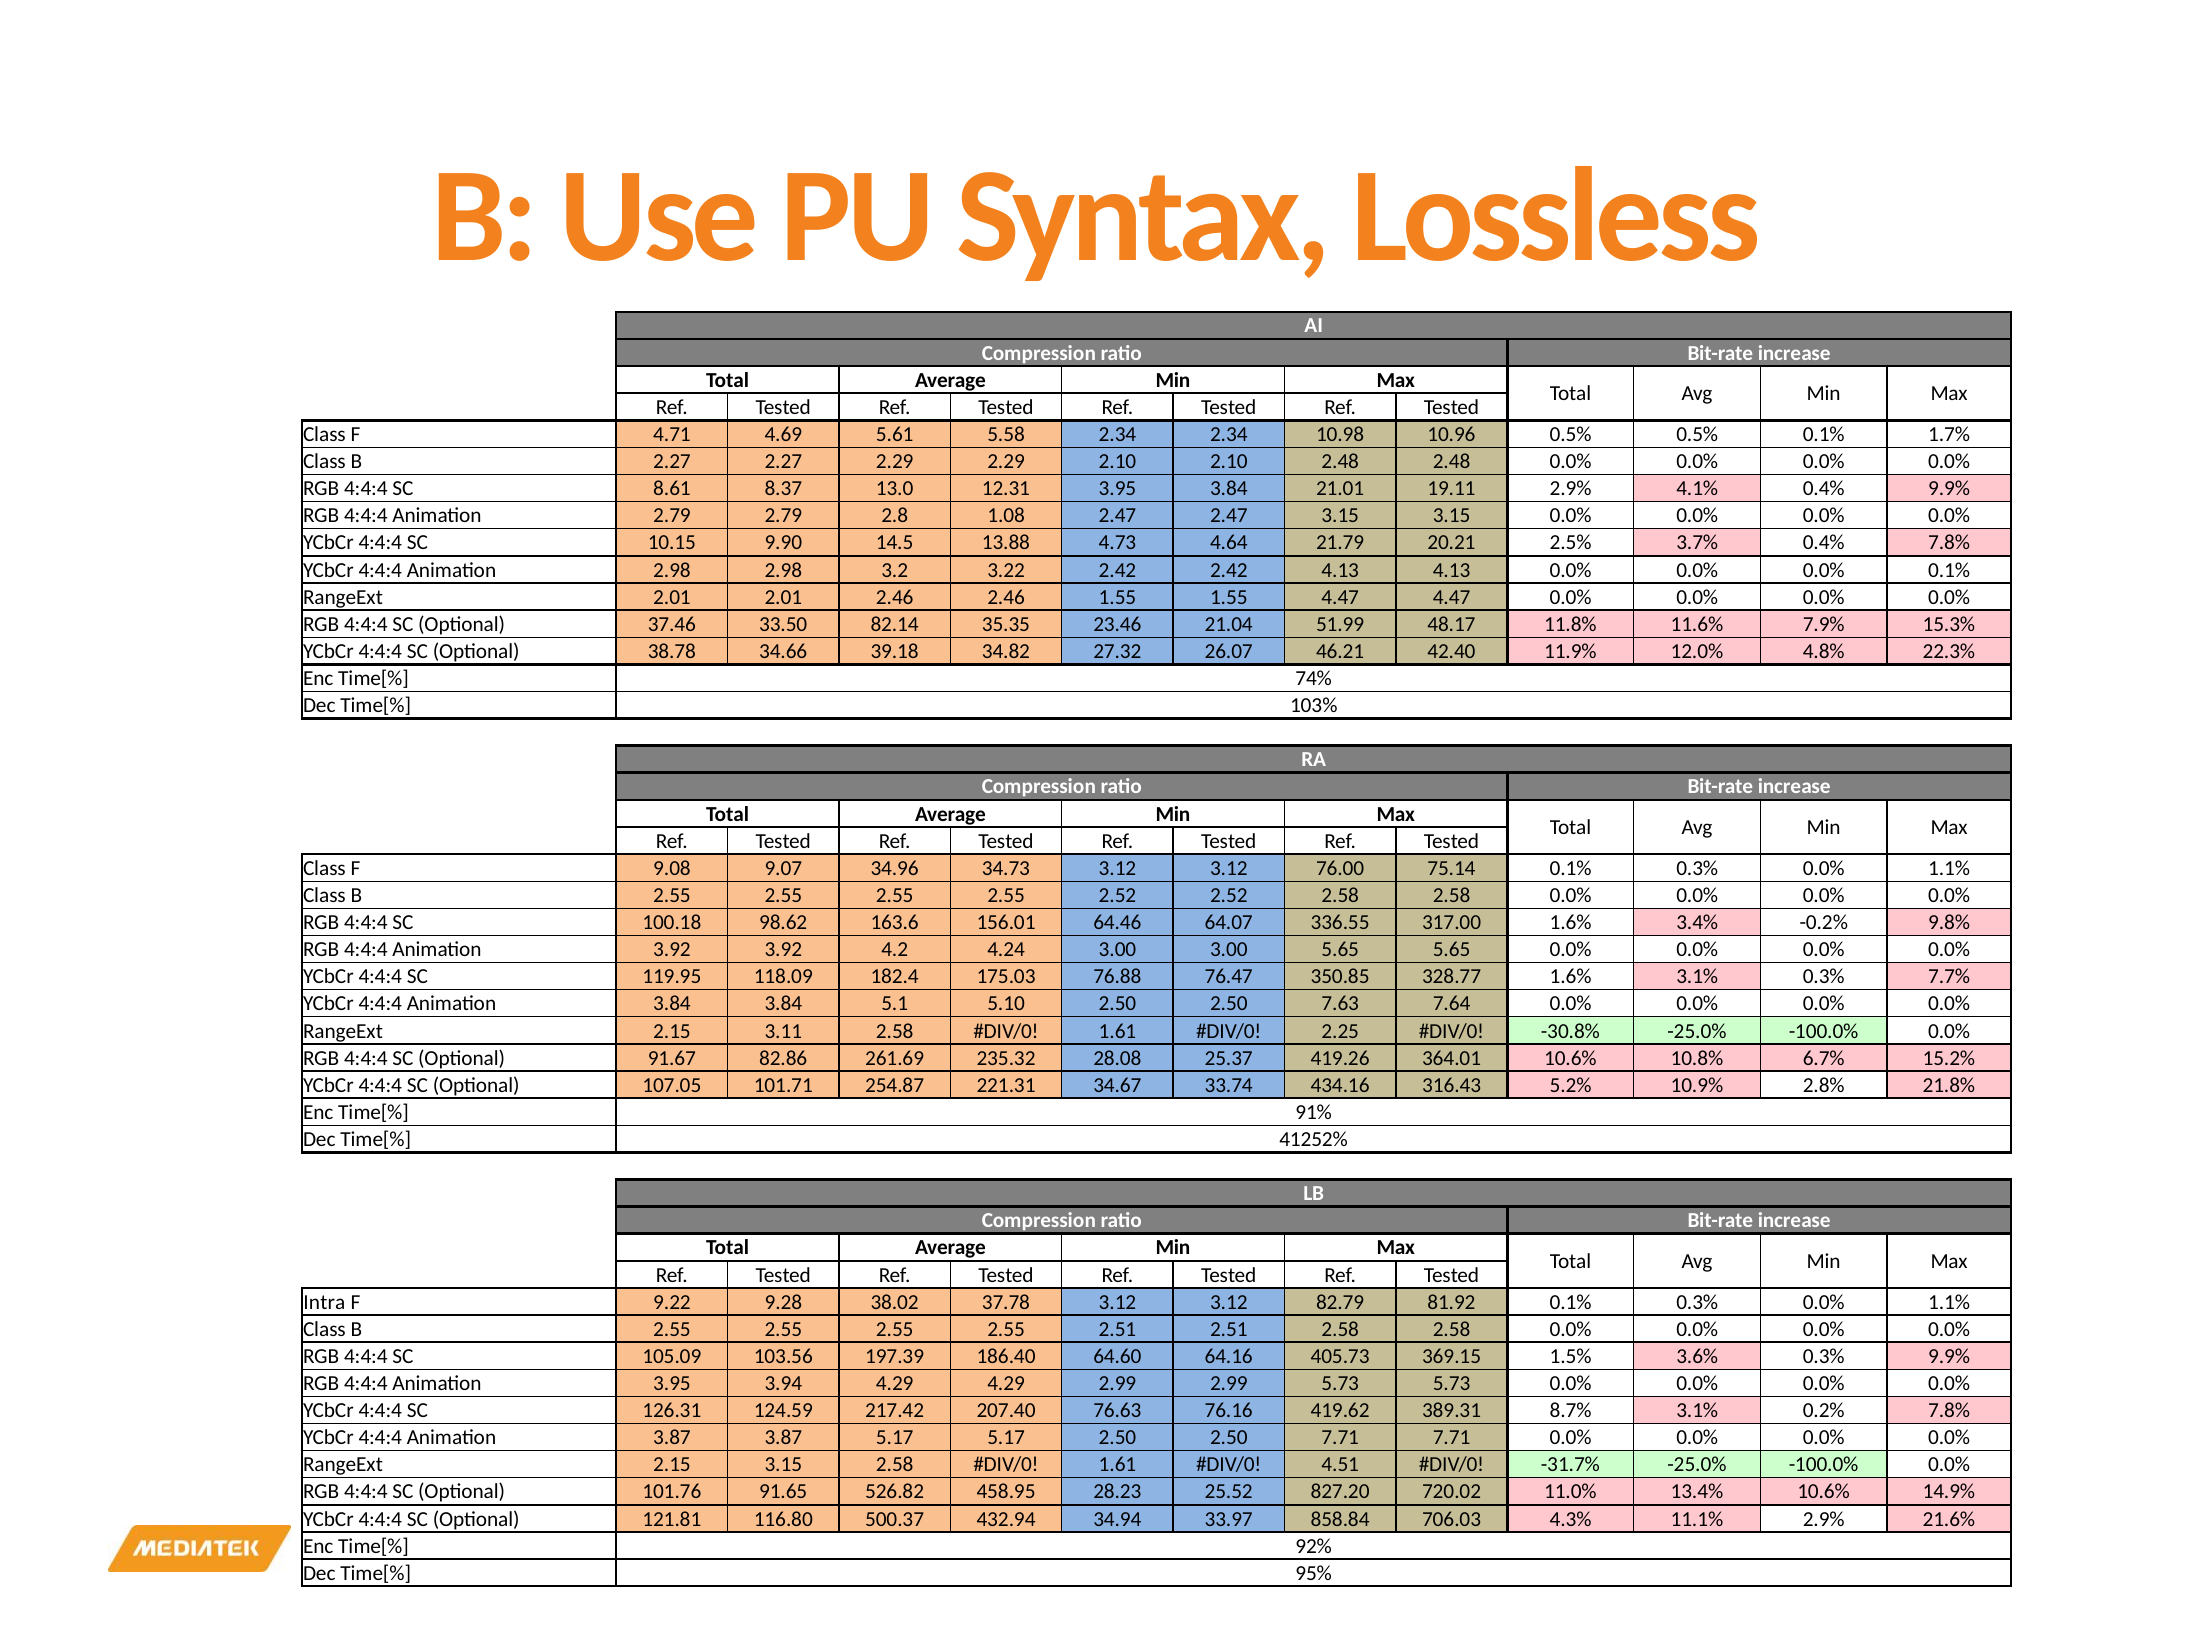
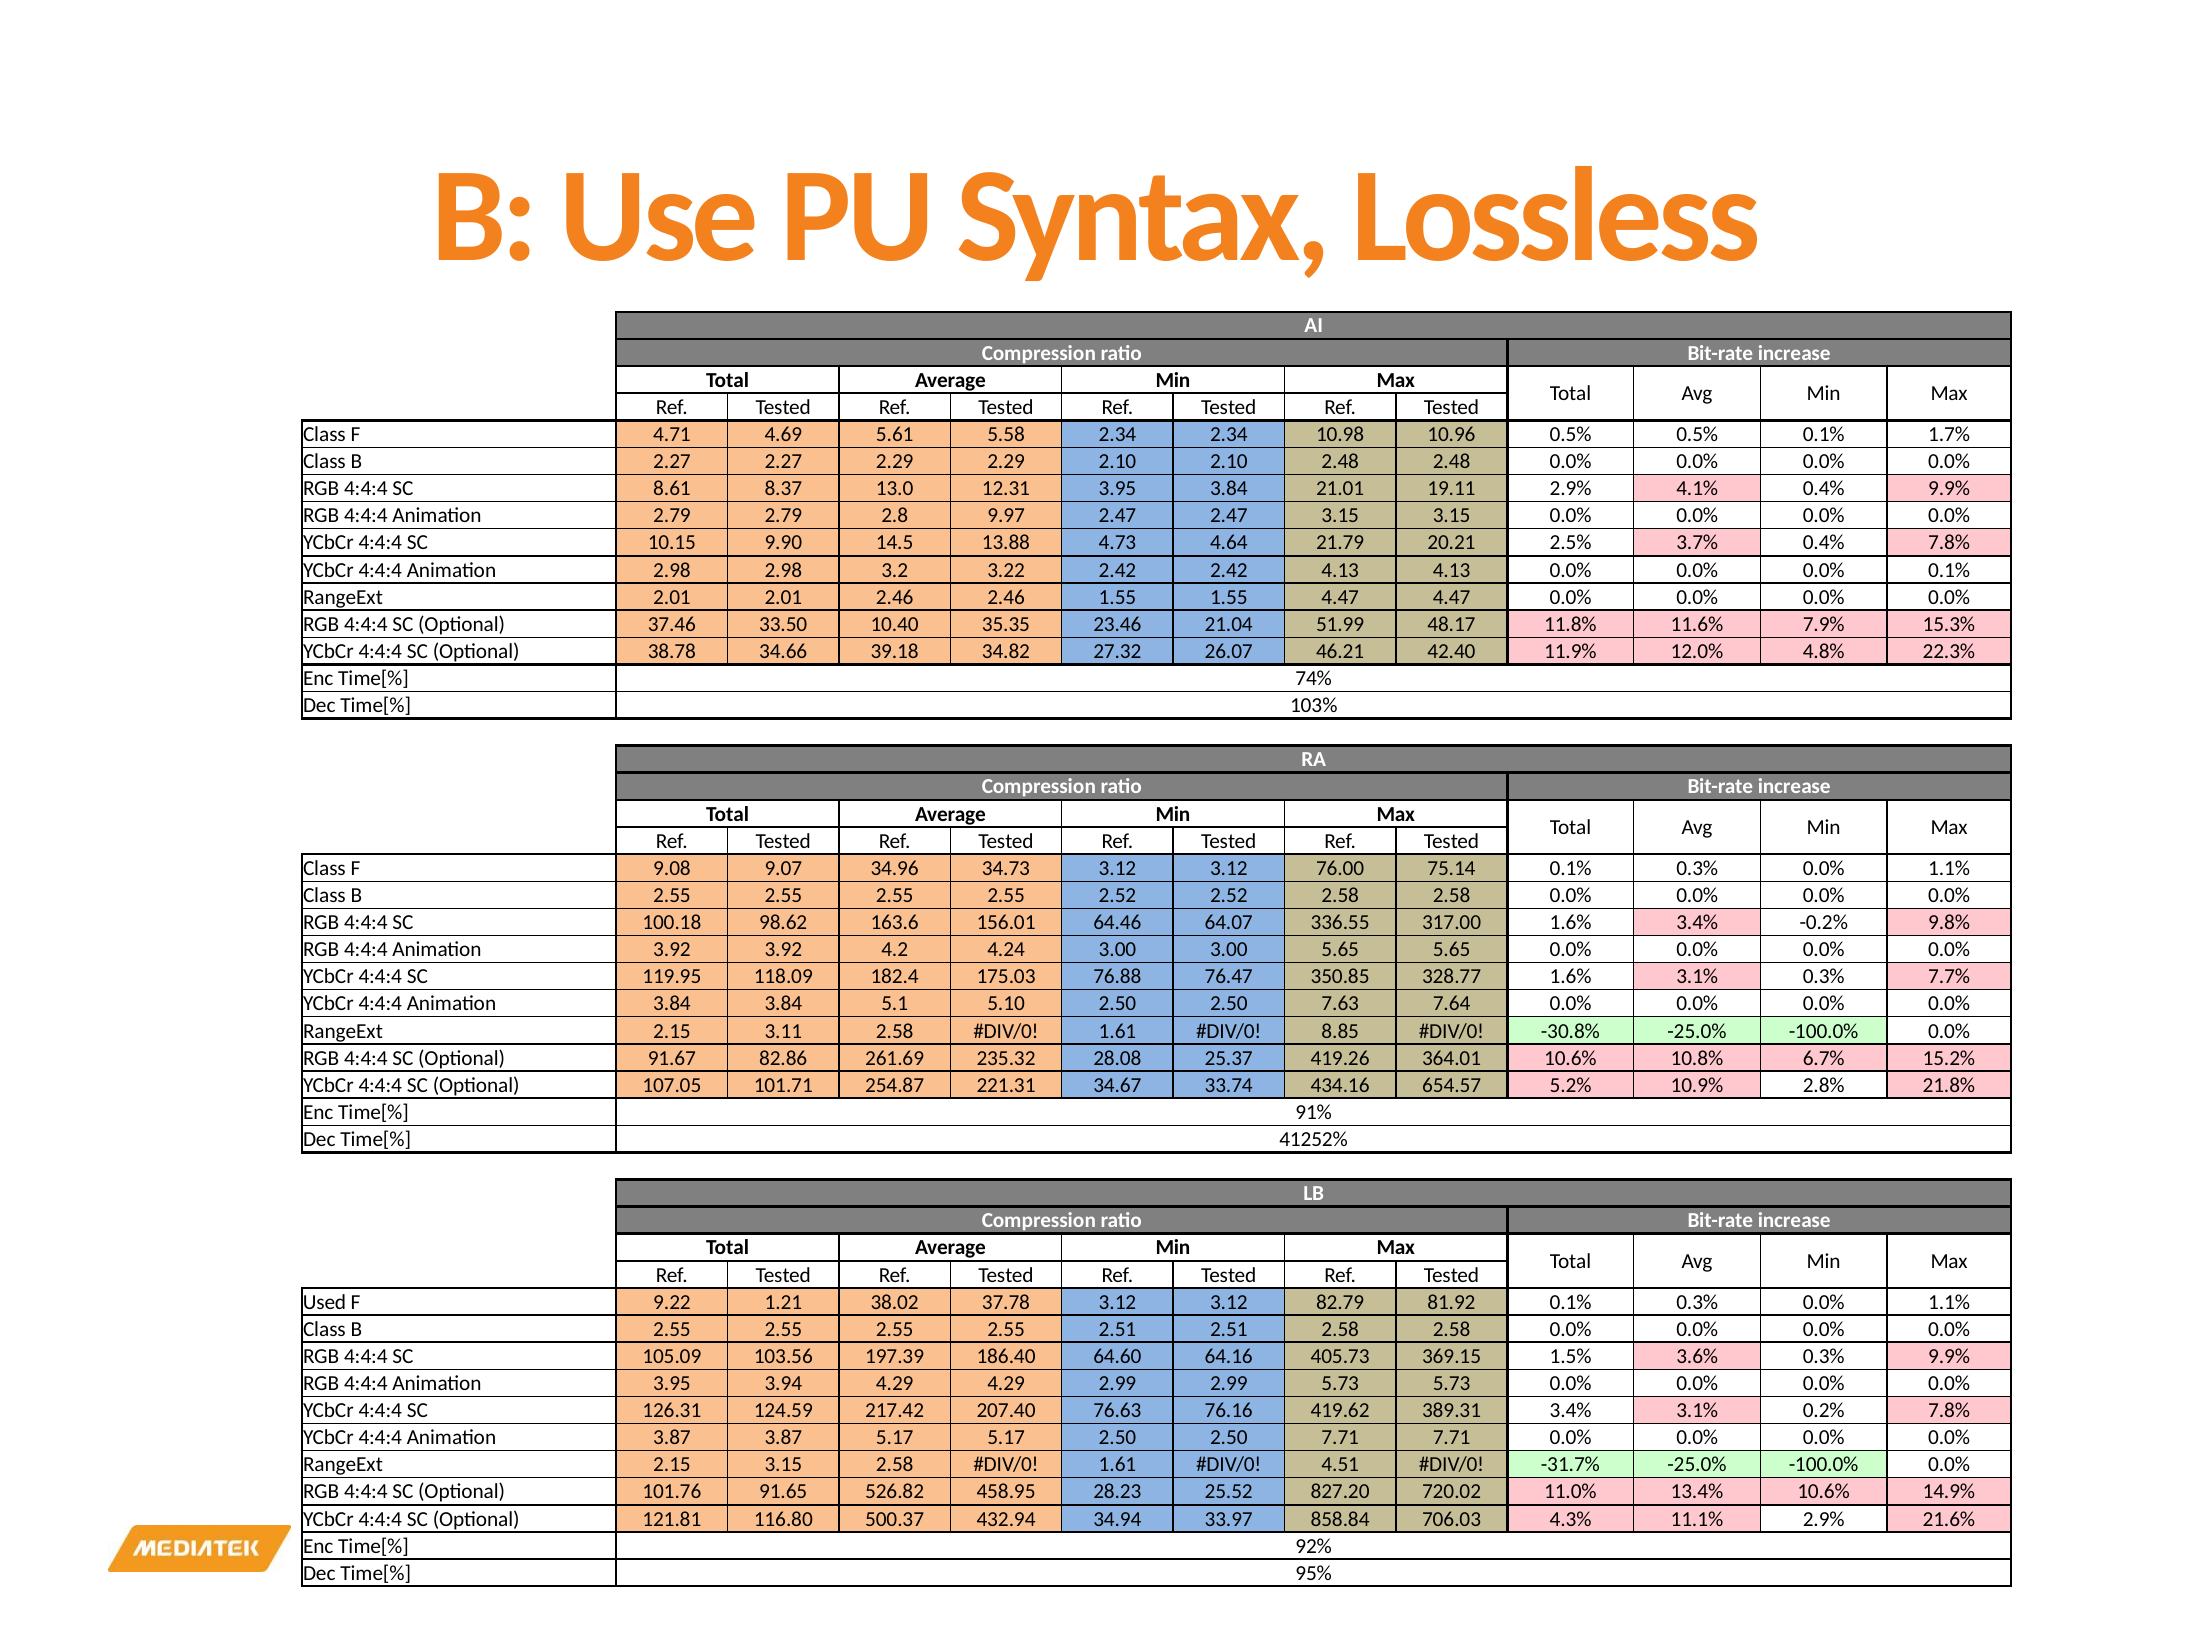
1.08: 1.08 -> 9.97
82.14: 82.14 -> 10.40
2.25: 2.25 -> 8.85
316.43: 316.43 -> 654.57
Intra: Intra -> Used
9.28: 9.28 -> 1.21
389.31 8.7%: 8.7% -> 3.4%
